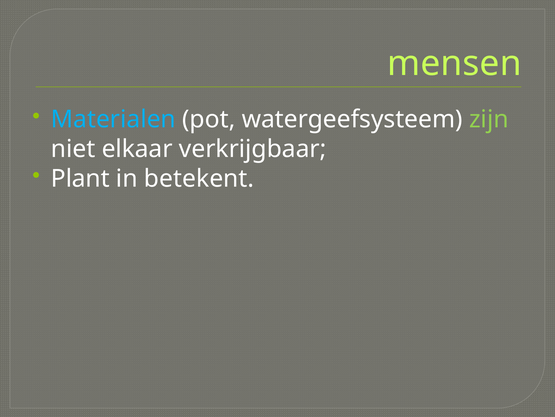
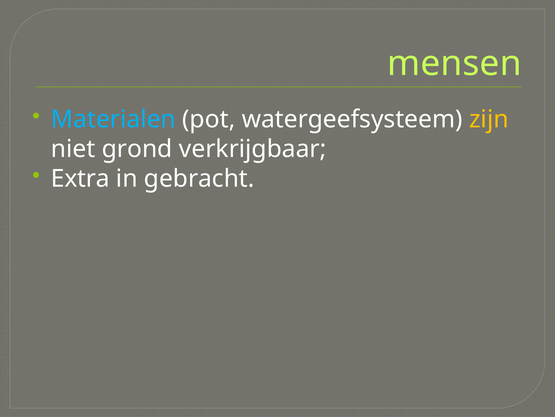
zijn colour: light green -> yellow
elkaar: elkaar -> grond
Plant: Plant -> Extra
betekent: betekent -> gebracht
